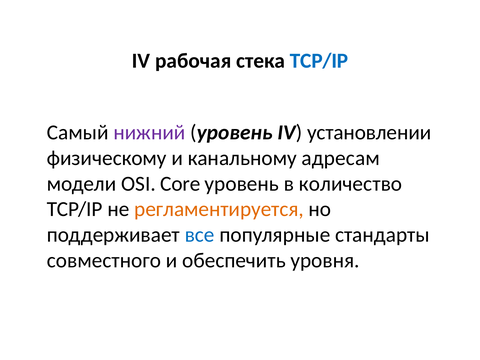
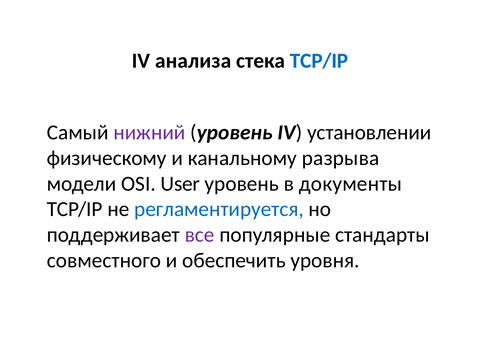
рабочая: рабочая -> анализа
адресам: адресам -> разрыва
Core: Core -> User
количество: количество -> документы
регламентируется colour: orange -> blue
все colour: blue -> purple
